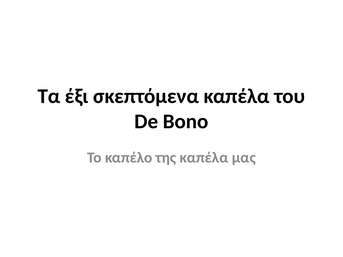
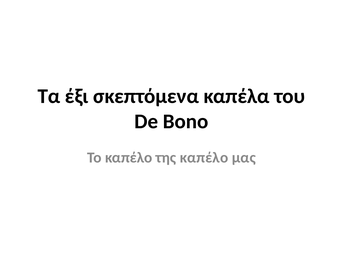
της καπέλα: καπέλα -> καπέλο
